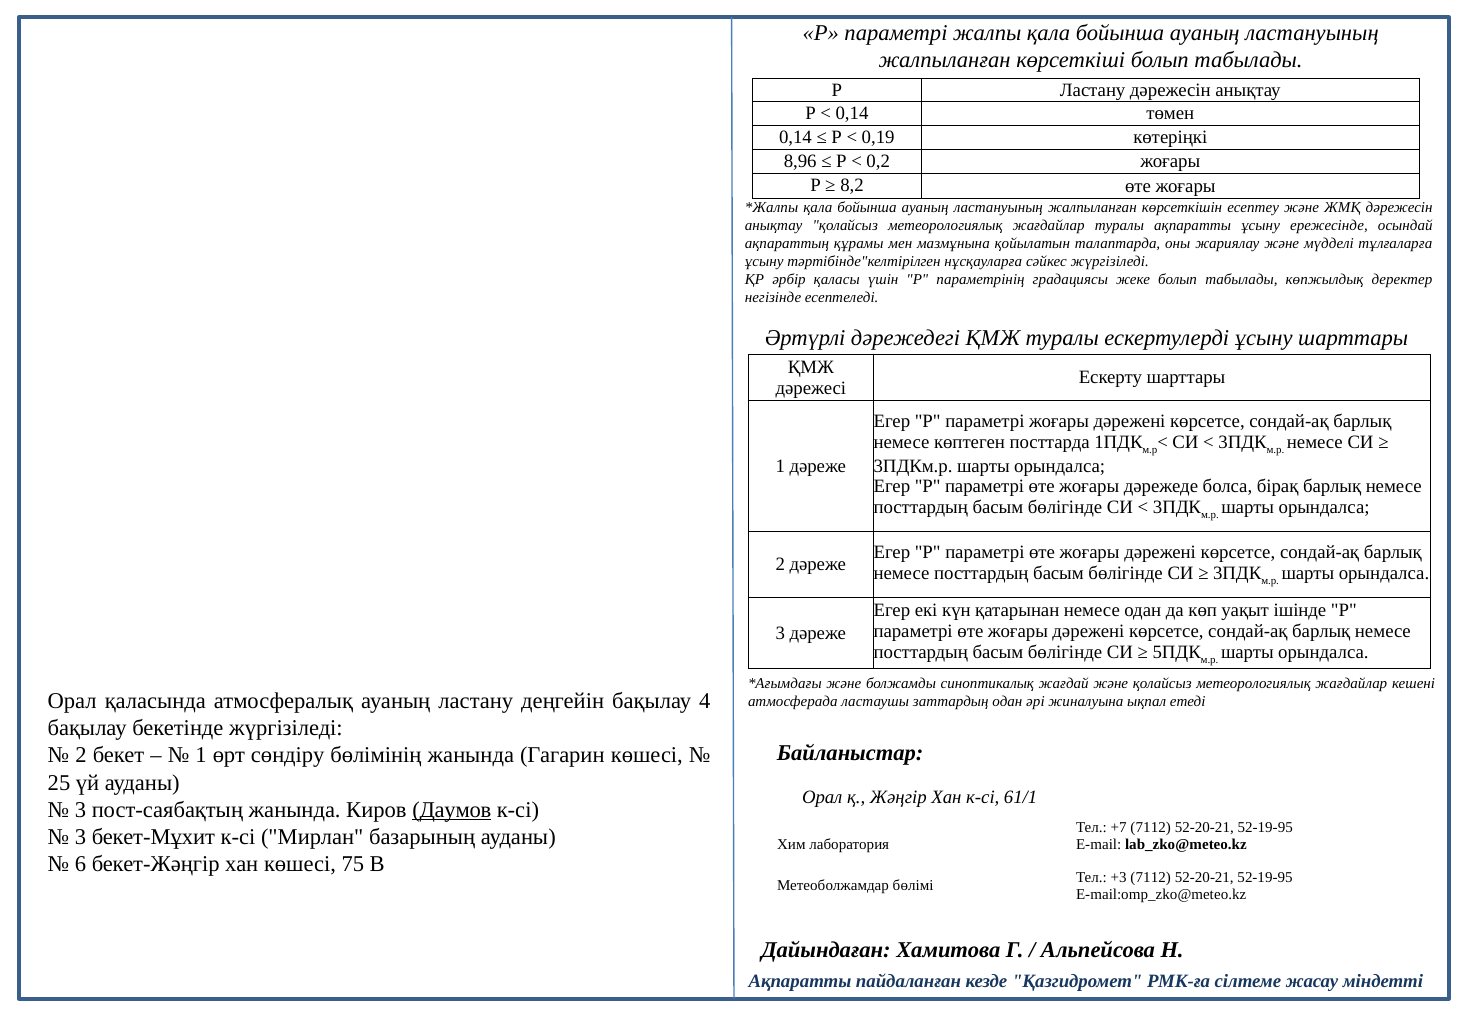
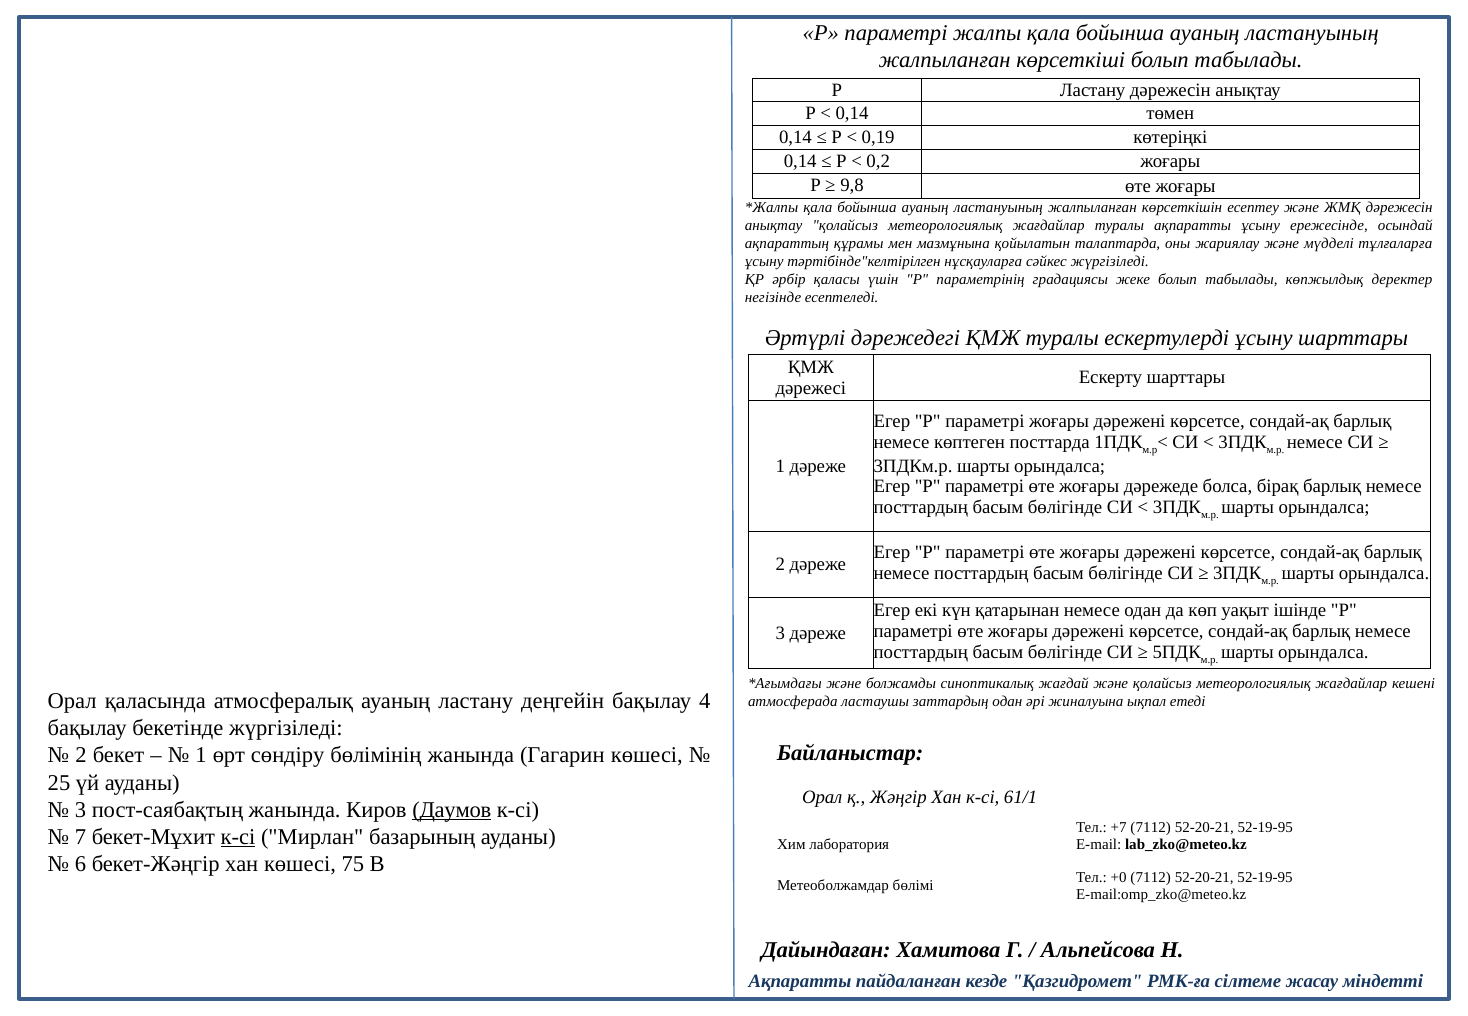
8,96 at (800, 162): 8,96 -> 0,14
8,2: 8,2 -> 9,8
3 at (80, 837): 3 -> 7
к-сі at (238, 837) underline: none -> present
+3: +3 -> +0
